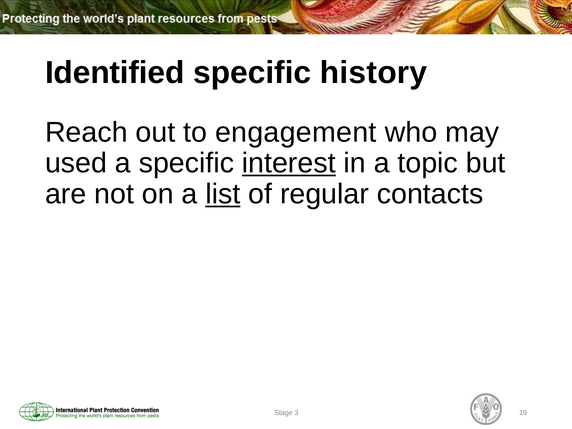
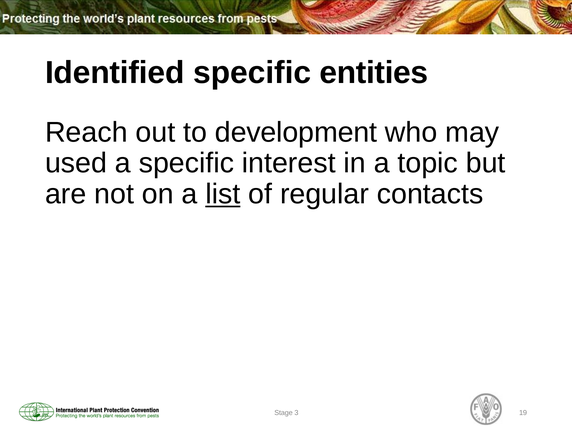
history: history -> entities
engagement: engagement -> development
interest underline: present -> none
